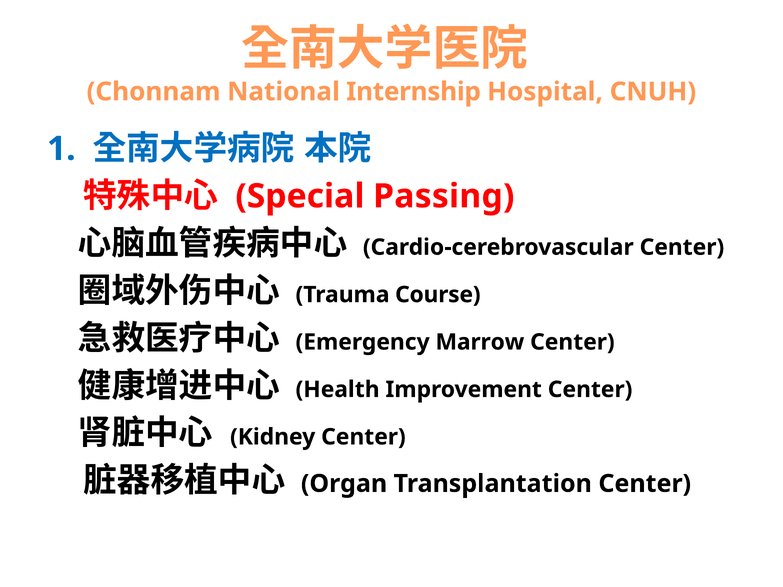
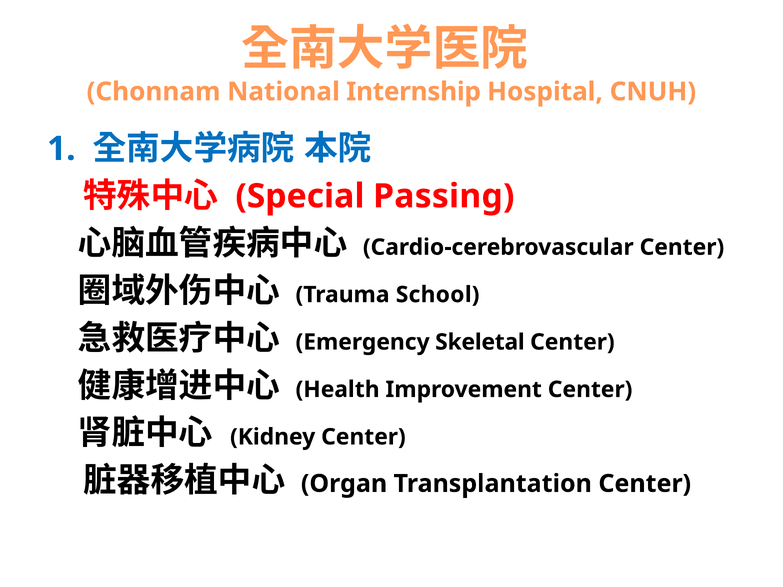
Course: Course -> School
Marrow: Marrow -> Skeletal
